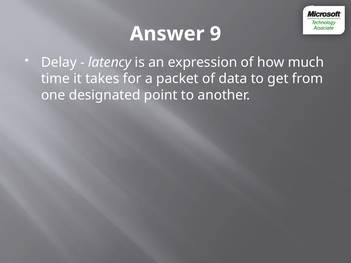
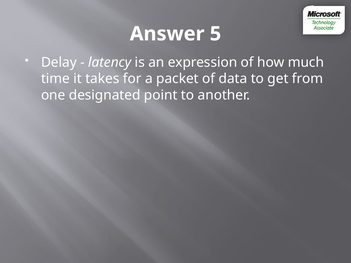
9: 9 -> 5
